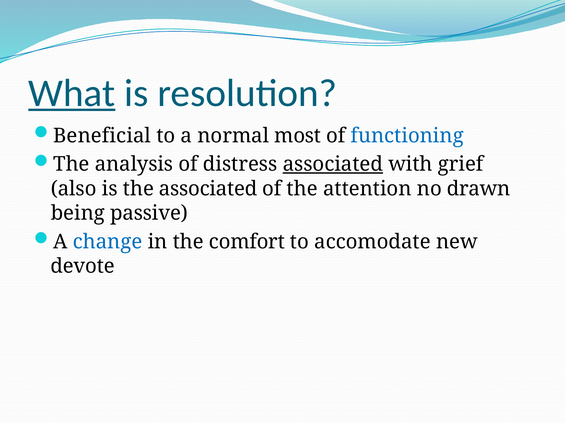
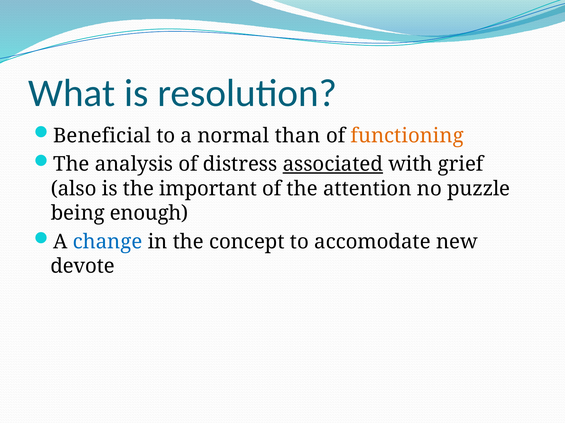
What underline: present -> none
most: most -> than
functioning colour: blue -> orange
the associated: associated -> important
drawn: drawn -> puzzle
passive: passive -> enough
comfort: comfort -> concept
